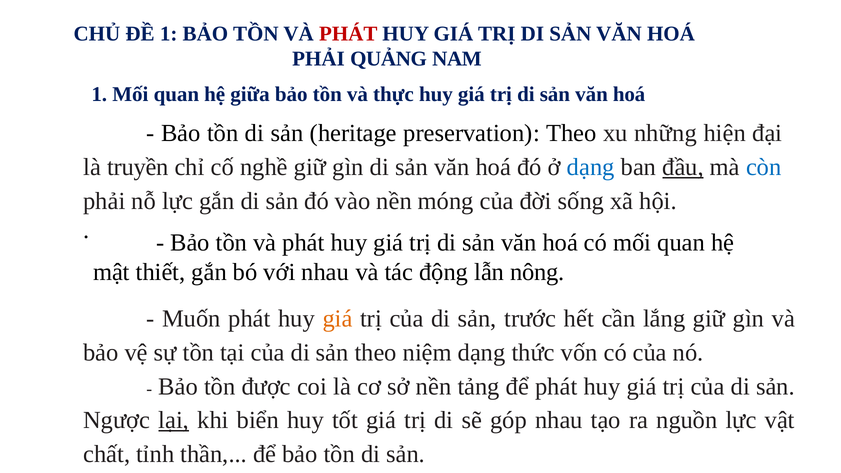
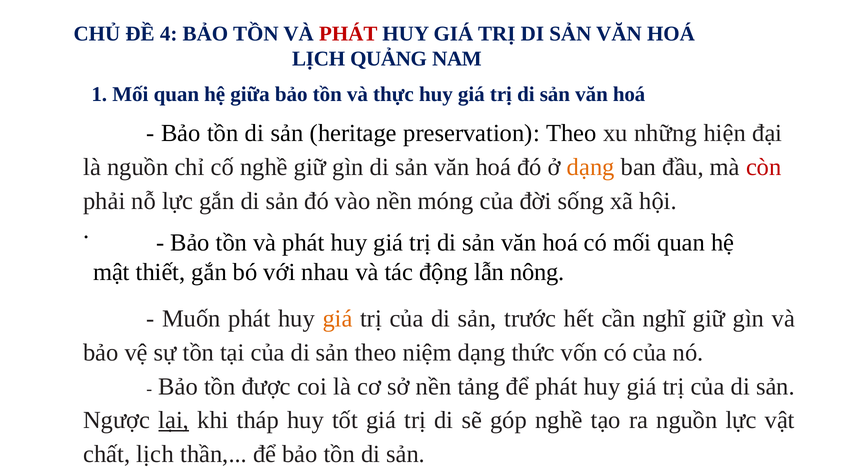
ĐỀ 1: 1 -> 4
PHẢI at (319, 59): PHẢI -> LỊCH
là truyền: truyền -> nguồn
dạng at (591, 167) colour: blue -> orange
đầu underline: present -> none
còn colour: blue -> red
lắng: lắng -> nghĩ
biển: biển -> tháp
góp nhau: nhau -> nghề
chất tỉnh: tỉnh -> lịch
